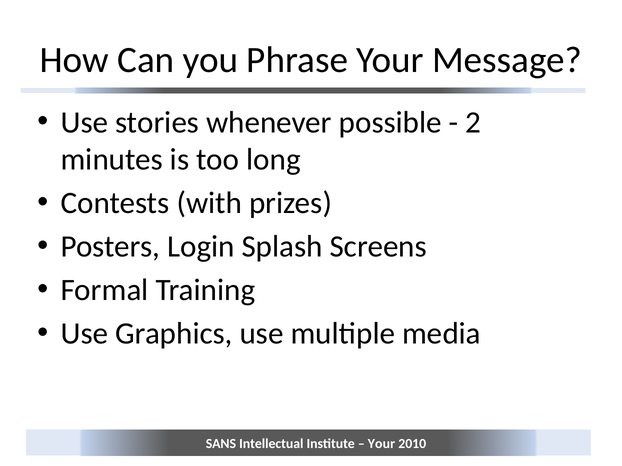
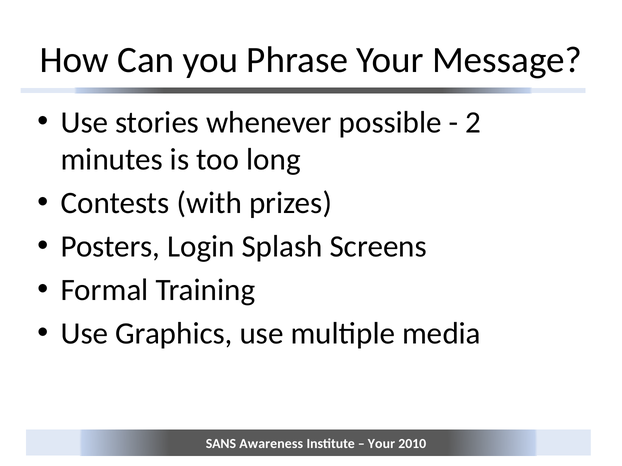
Intellectual: Intellectual -> Awareness
